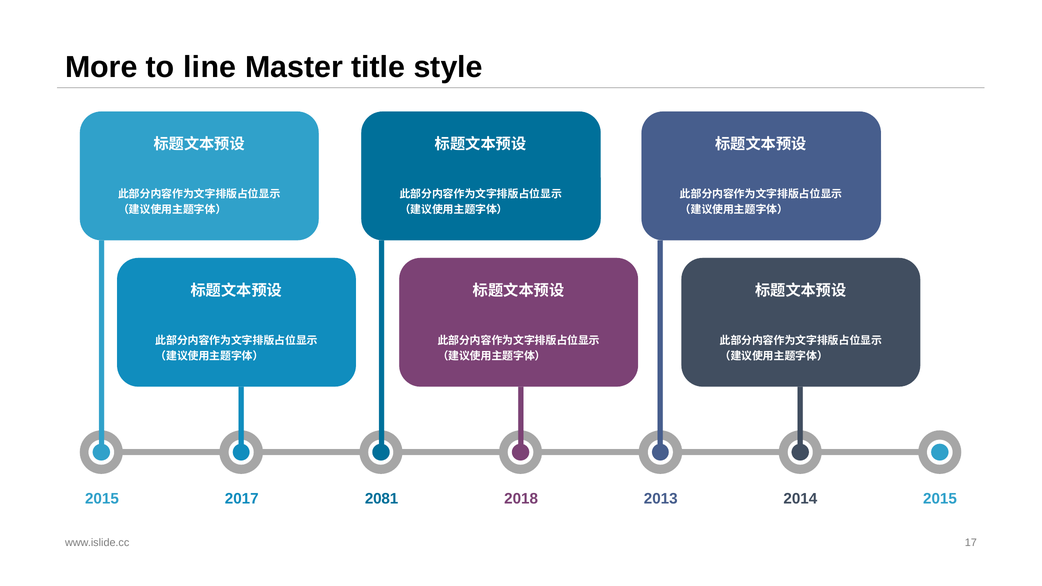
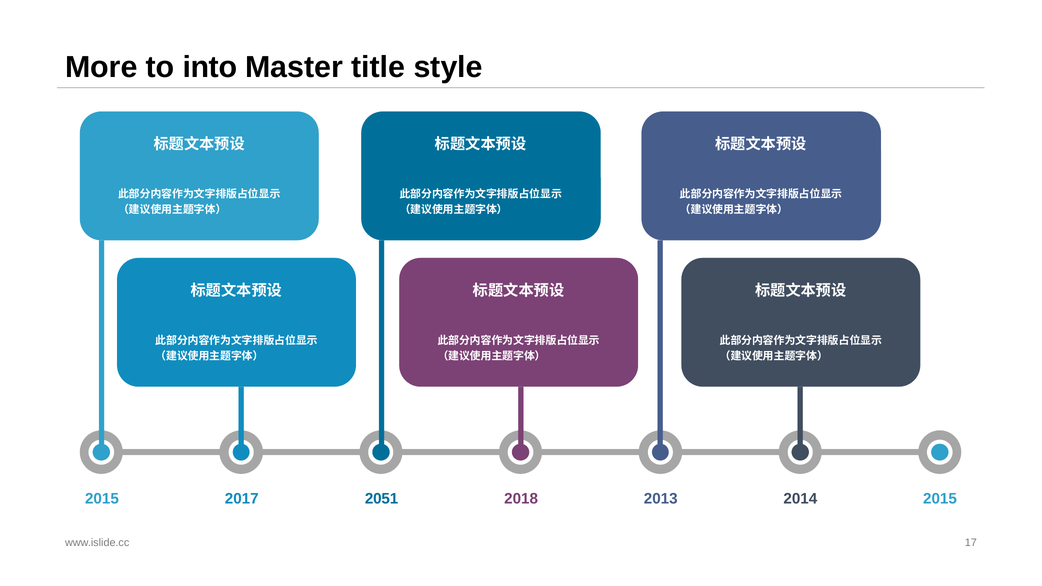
line: line -> into
2081: 2081 -> 2051
